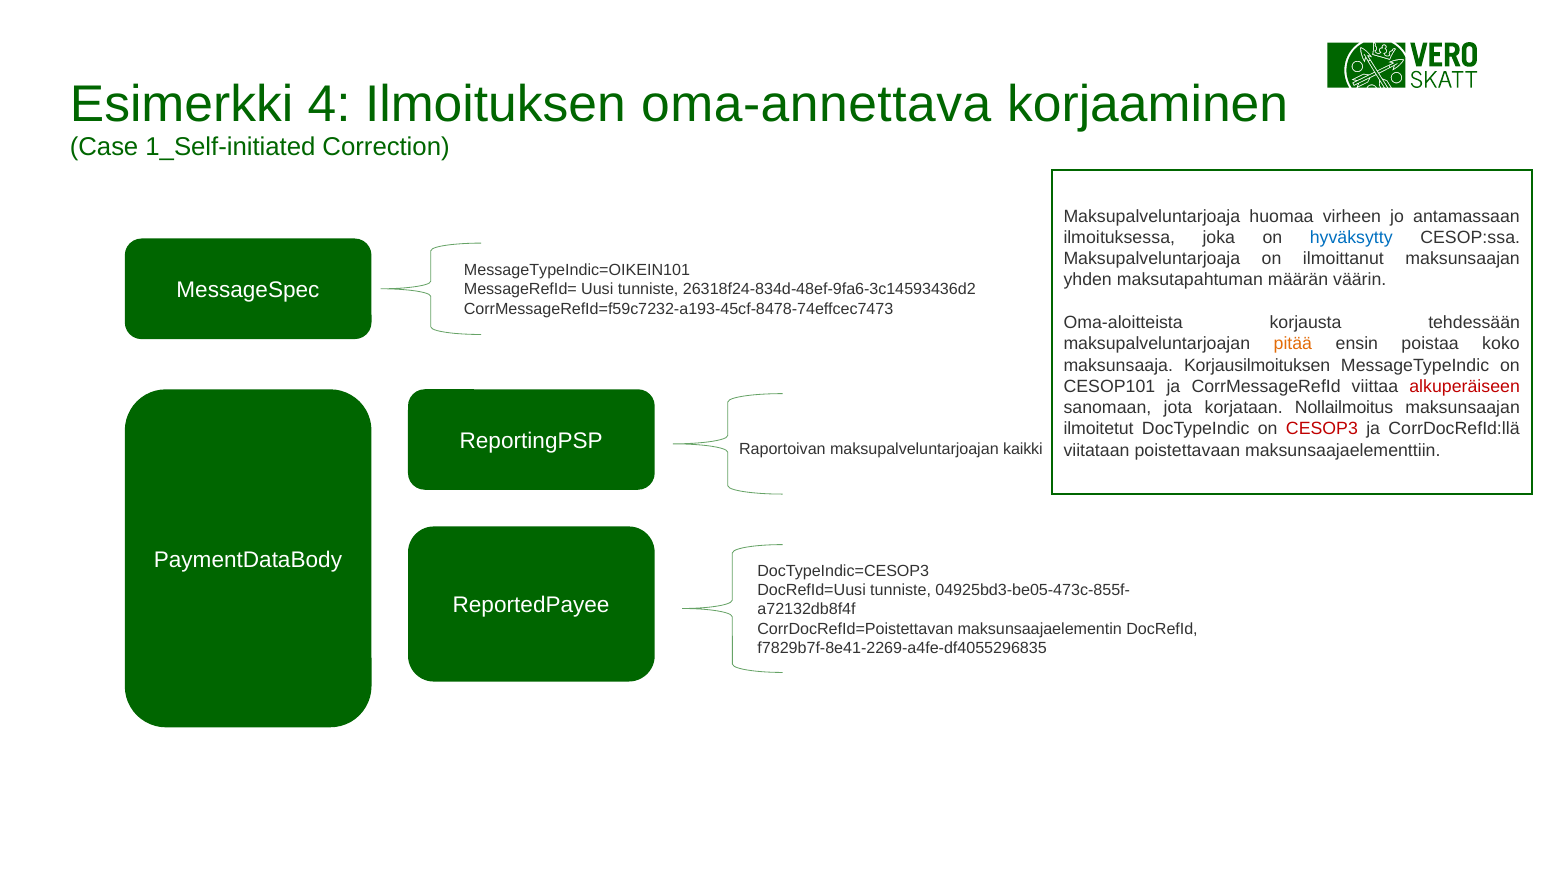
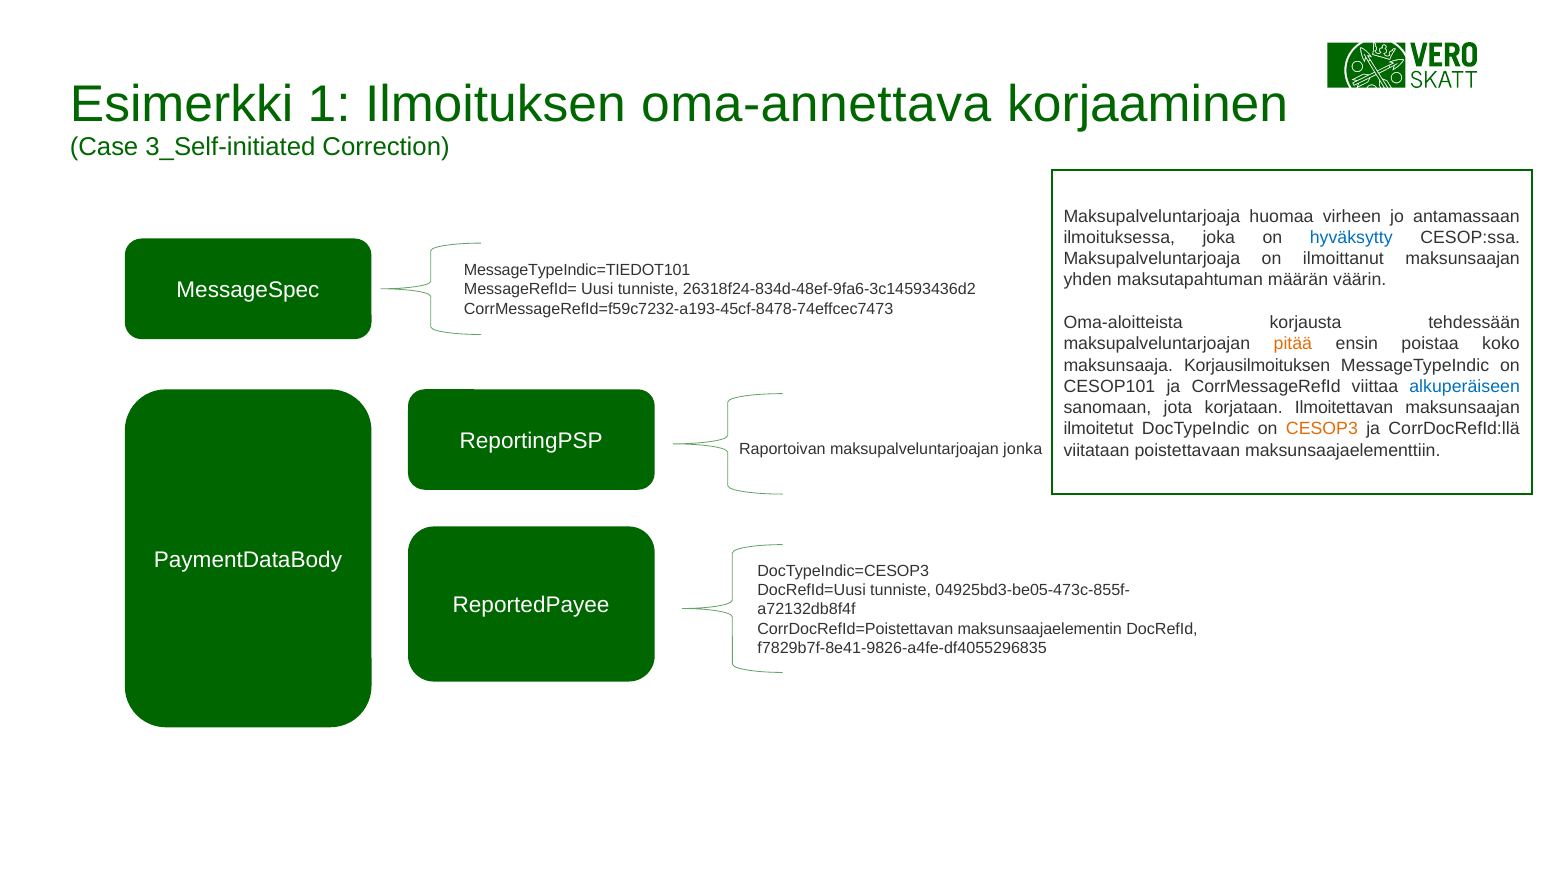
4: 4 -> 1
1_Self-initiated: 1_Self-initiated -> 3_Self-initiated
MessageTypeIndic=OIKEIN101: MessageTypeIndic=OIKEIN101 -> MessageTypeIndic=TIEDOT101
alkuperäiseen colour: red -> blue
Nollailmoitus: Nollailmoitus -> Ilmoitettavan
CESOP3 colour: red -> orange
kaikki: kaikki -> jonka
f7829b7f-8e41-2269-a4fe-df4055296835: f7829b7f-8e41-2269-a4fe-df4055296835 -> f7829b7f-8e41-9826-a4fe-df4055296835
